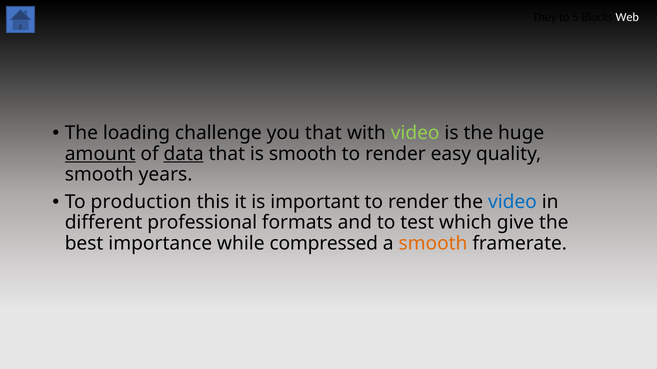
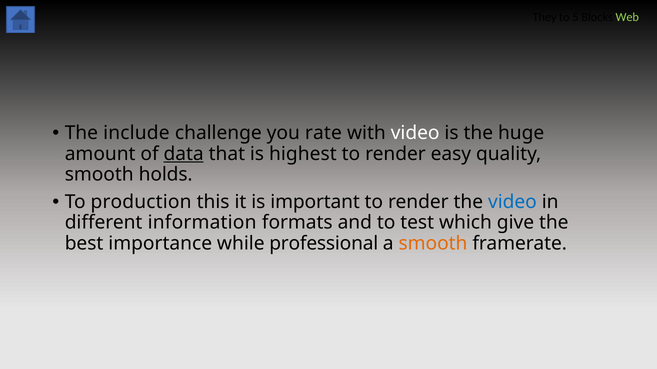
Web colour: white -> light green
loading: loading -> include
you that: that -> rate
video at (415, 133) colour: light green -> white
amount underline: present -> none
is smooth: smooth -> highest
years: years -> holds
professional: professional -> information
compressed: compressed -> professional
